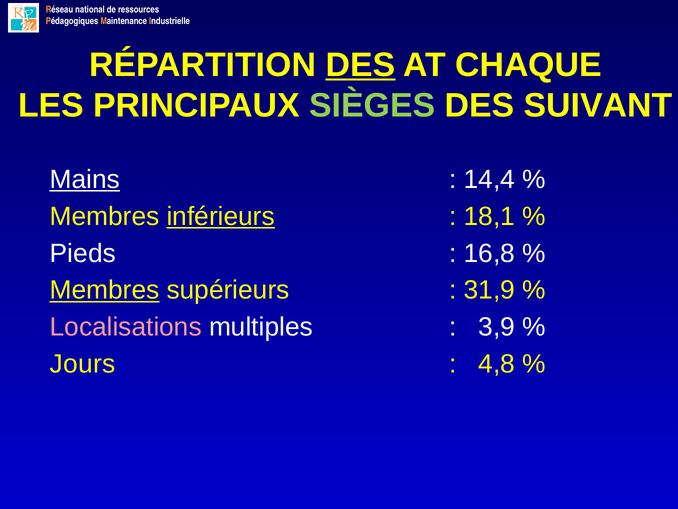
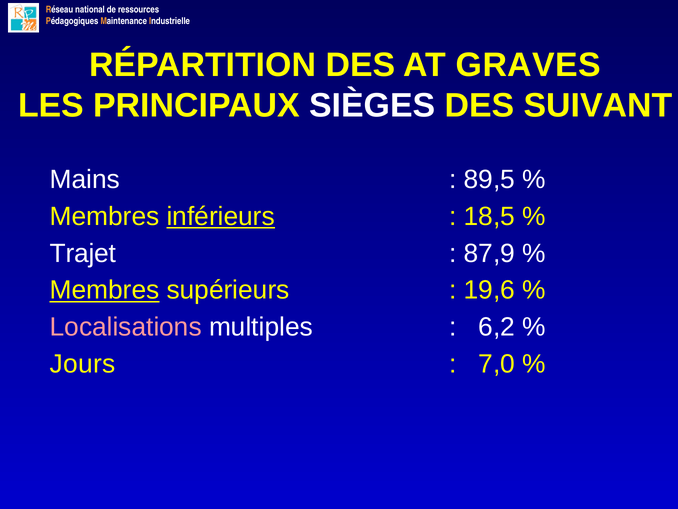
DES at (360, 65) underline: present -> none
CHAQUE: CHAQUE -> GRAVES
SIÈGES colour: light green -> white
Mains underline: present -> none
14,4: 14,4 -> 89,5
18,1: 18,1 -> 18,5
Pieds: Pieds -> Trajet
16,8: 16,8 -> 87,9
31,9: 31,9 -> 19,6
3,9: 3,9 -> 6,2
4,8: 4,8 -> 7,0
